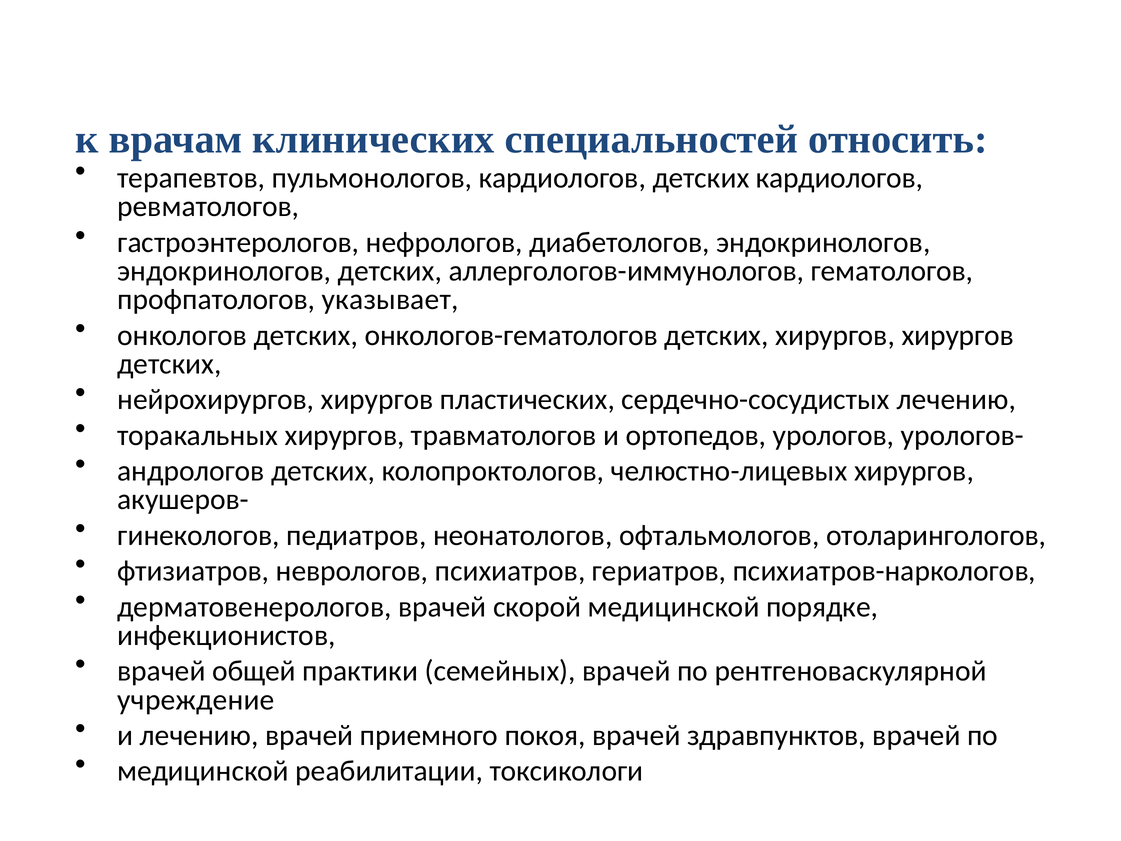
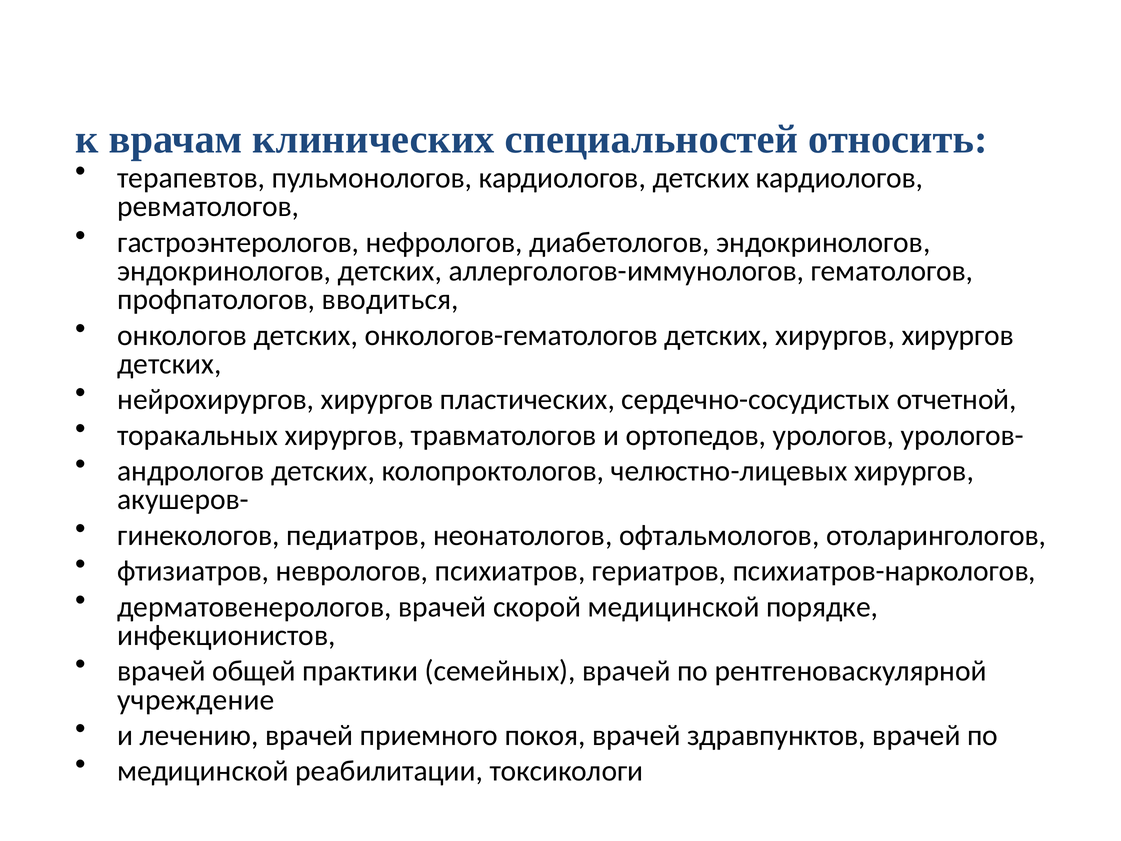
указывает: указывает -> вводиться
сердечно-сосудистых лечению: лечению -> отчетной
